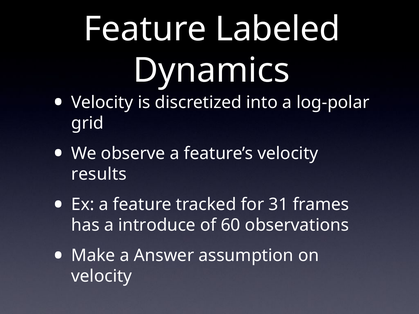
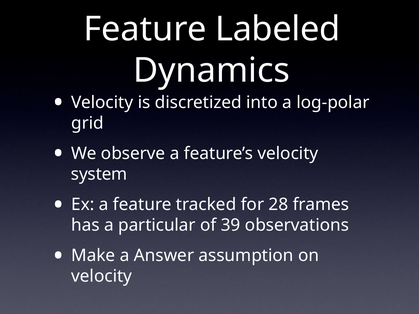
results: results -> system
31: 31 -> 28
introduce: introduce -> particular
60: 60 -> 39
